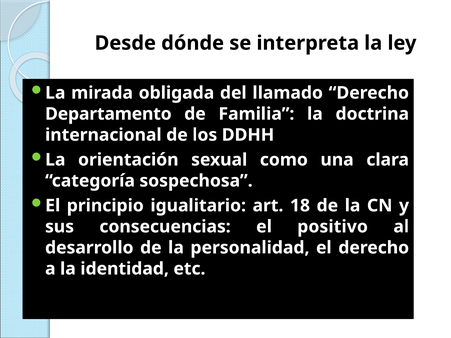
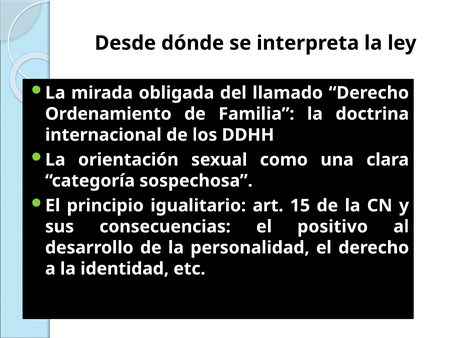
Departamento: Departamento -> Ordenamiento
18: 18 -> 15
